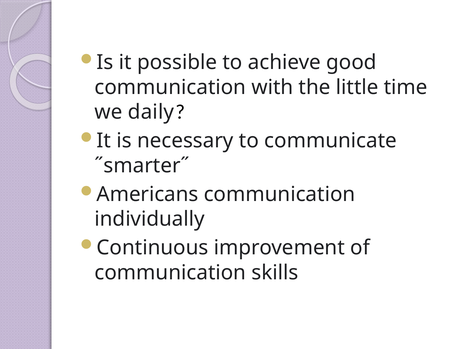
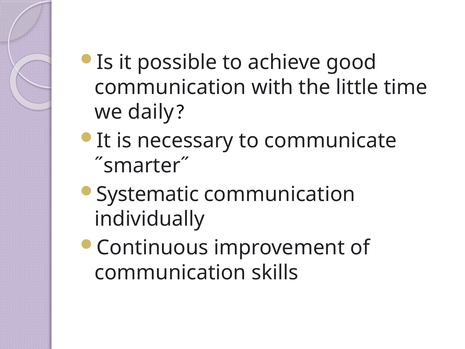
Americans: Americans -> Systematic
